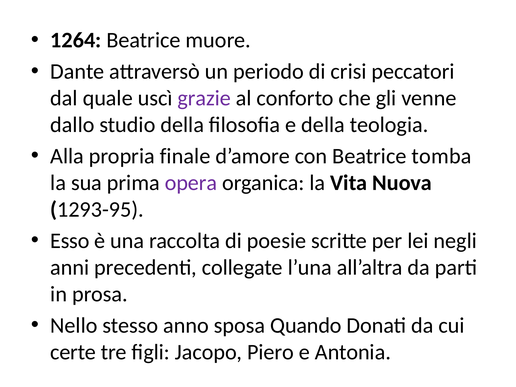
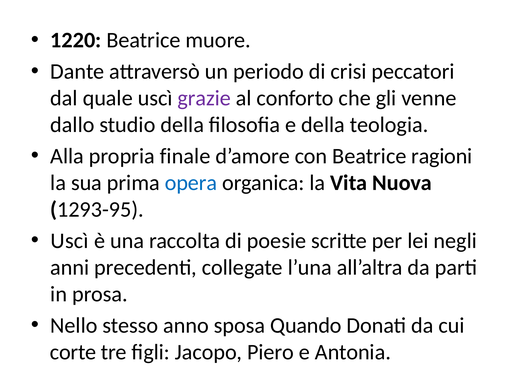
1264: 1264 -> 1220
tomba: tomba -> ragioni
opera colour: purple -> blue
Esso at (70, 241): Esso -> Uscì
certe: certe -> corte
